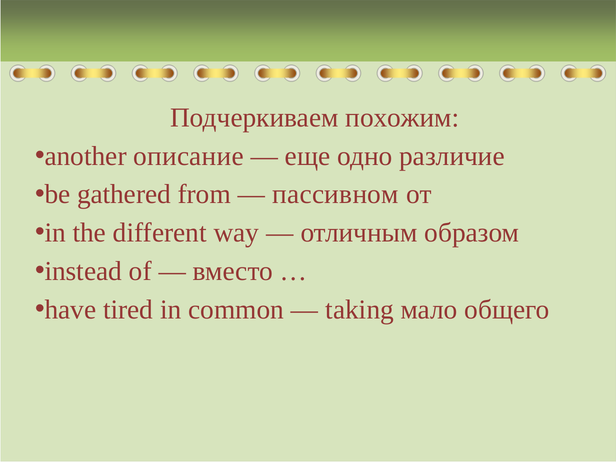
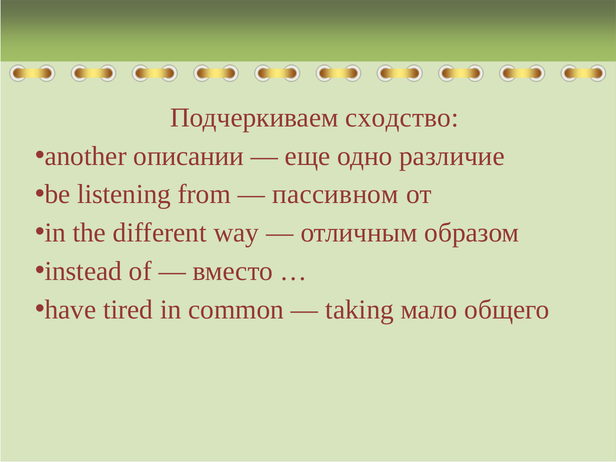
похожим: похожим -> сходство
описание: описание -> описании
gathered: gathered -> listening
